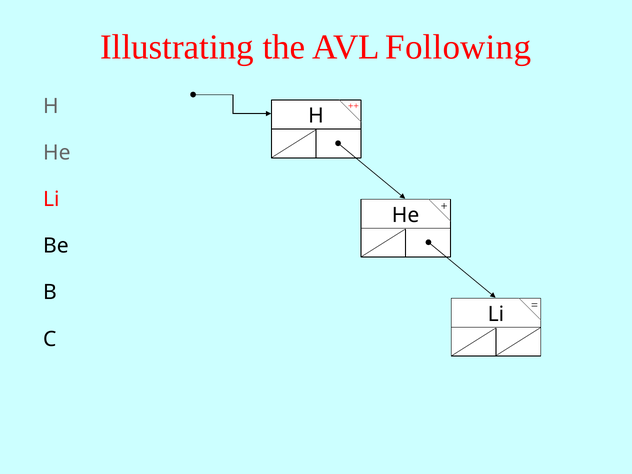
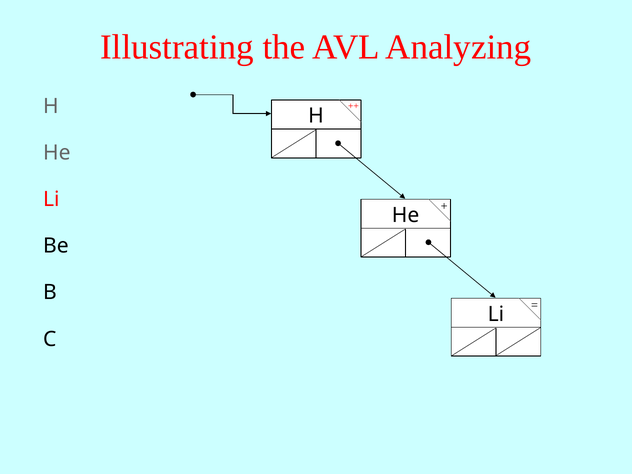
Following: Following -> Analyzing
